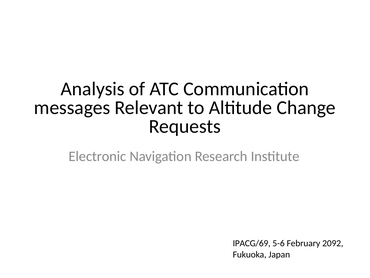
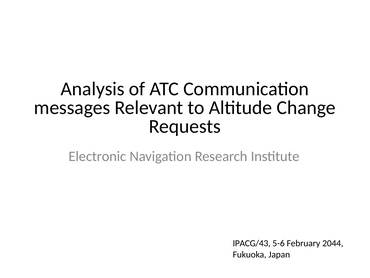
IPACG/69: IPACG/69 -> IPACG/43
2092: 2092 -> 2044
